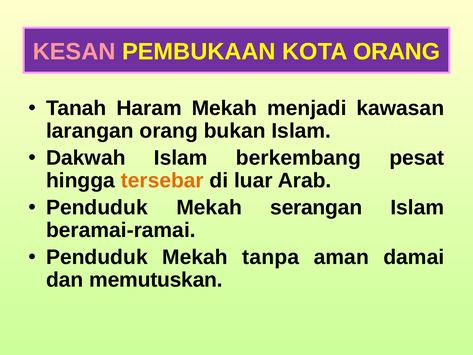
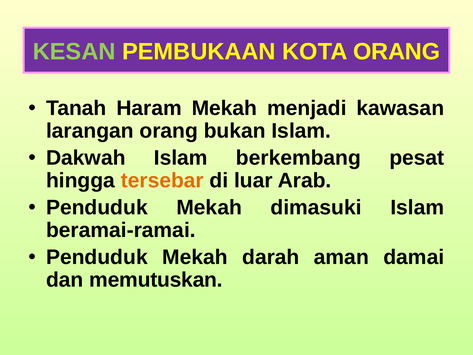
KESAN colour: pink -> light green
serangan: serangan -> dimasuki
tanpa: tanpa -> darah
